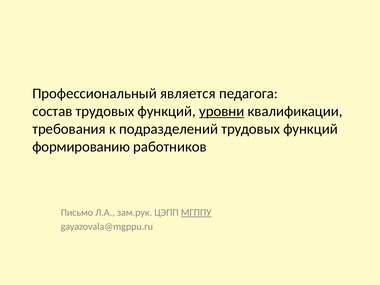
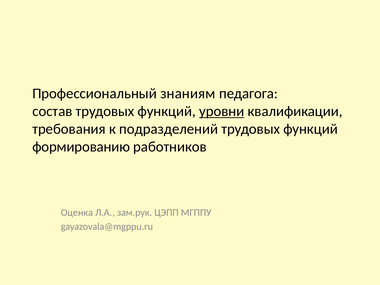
является: является -> знаниям
Письмо: Письмо -> Оценка
МГППУ underline: present -> none
